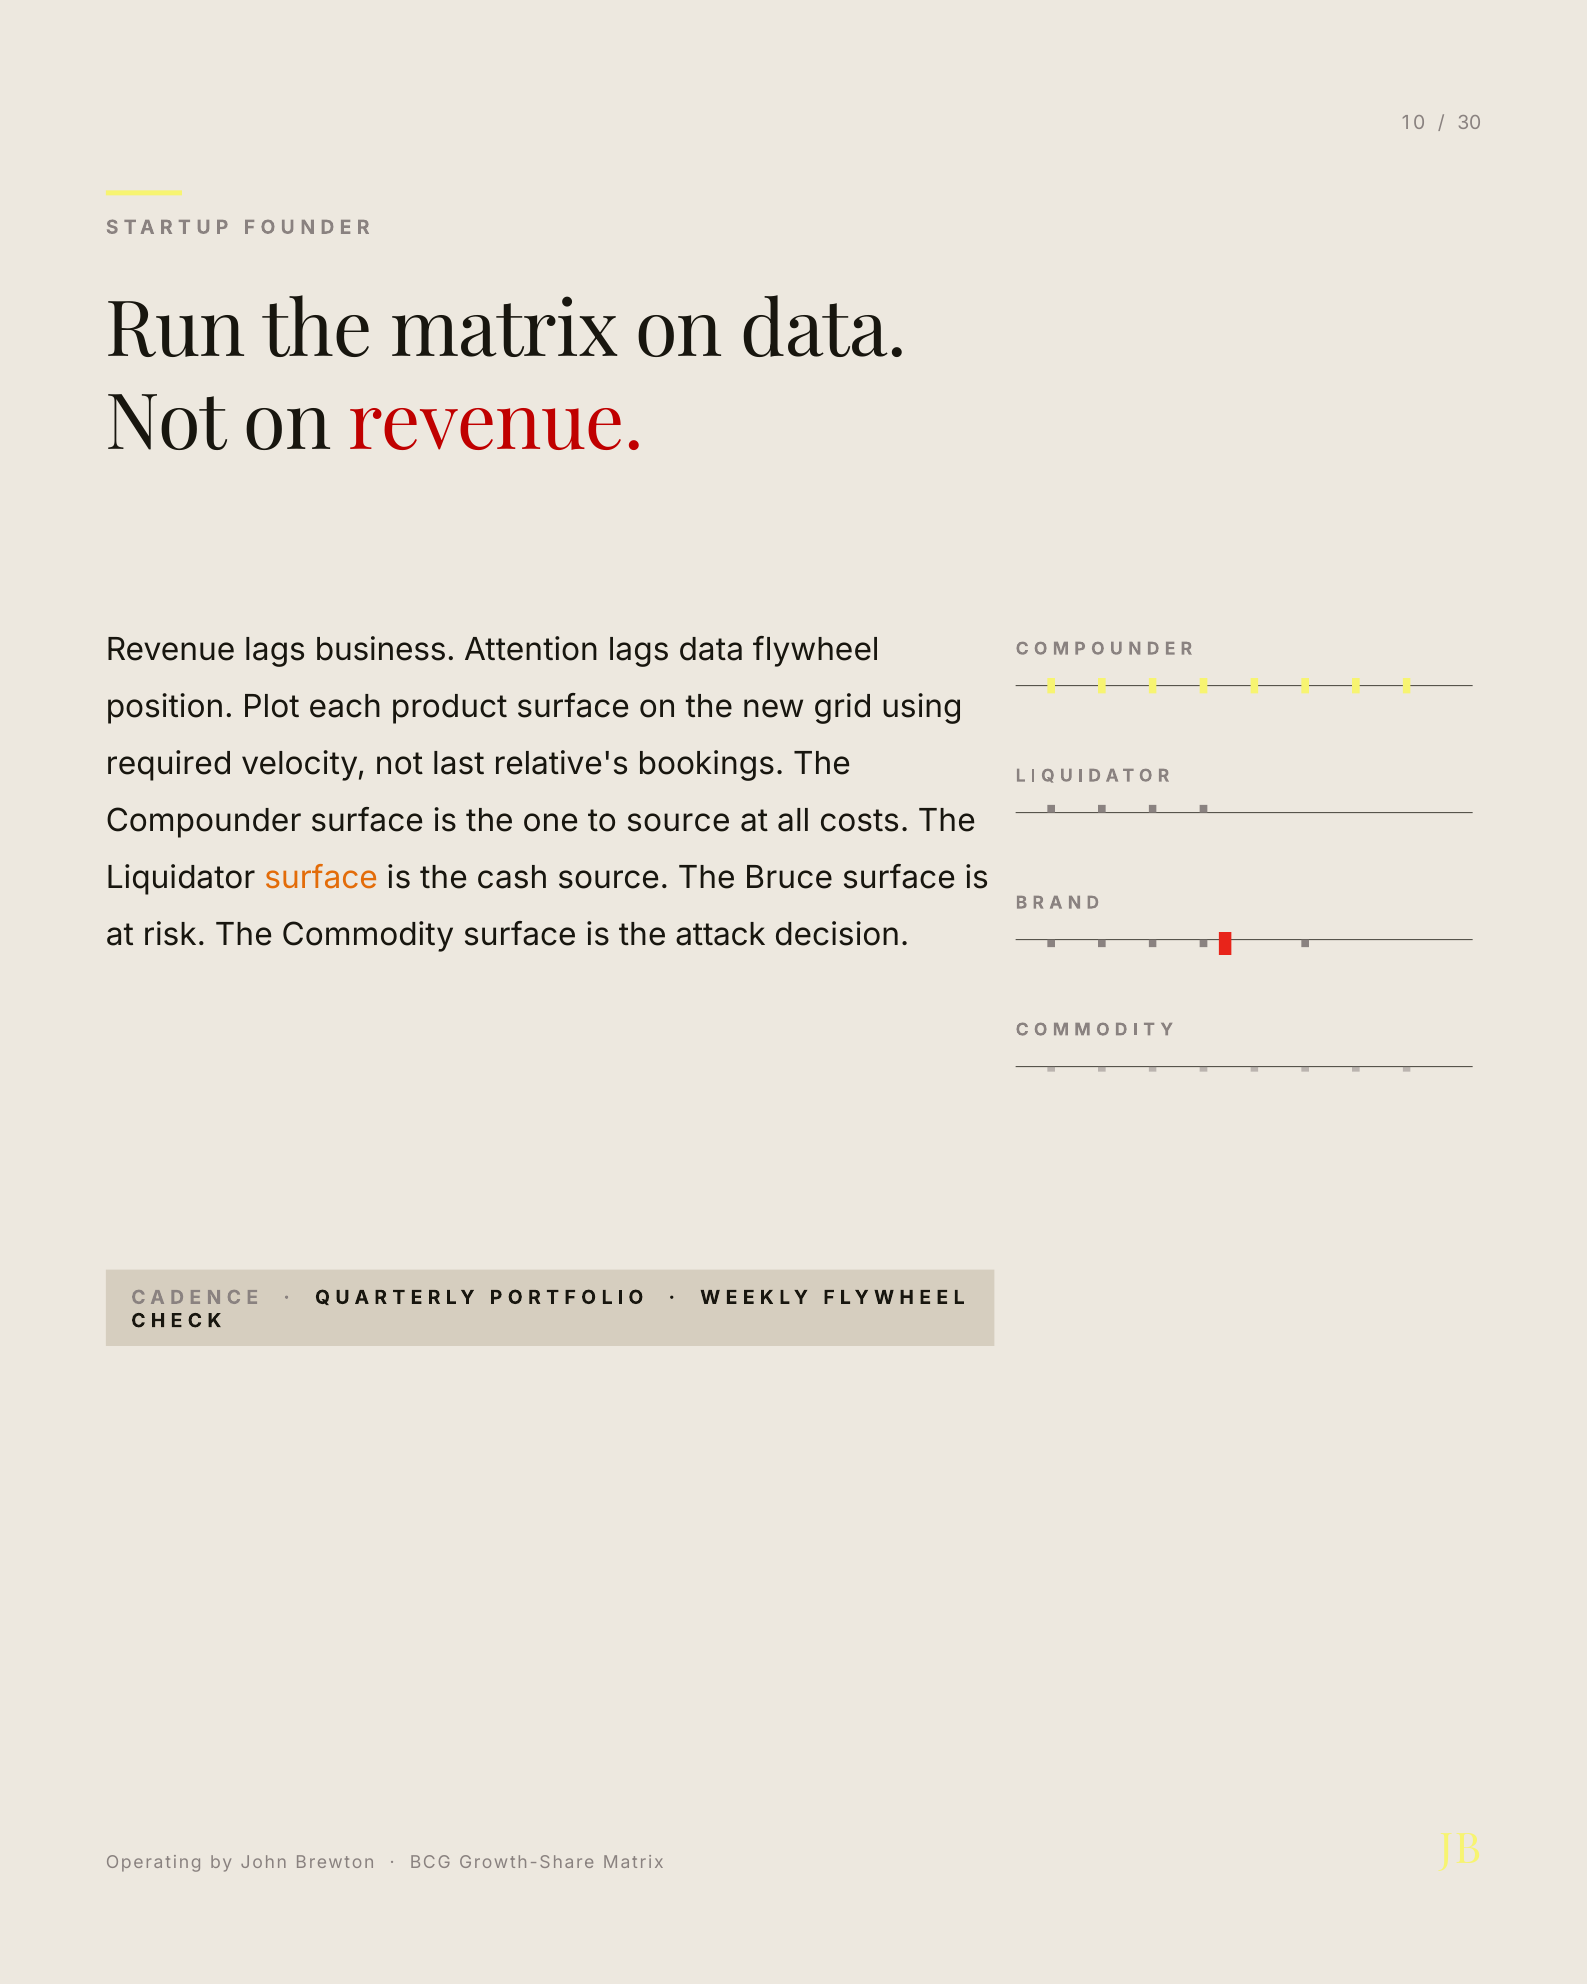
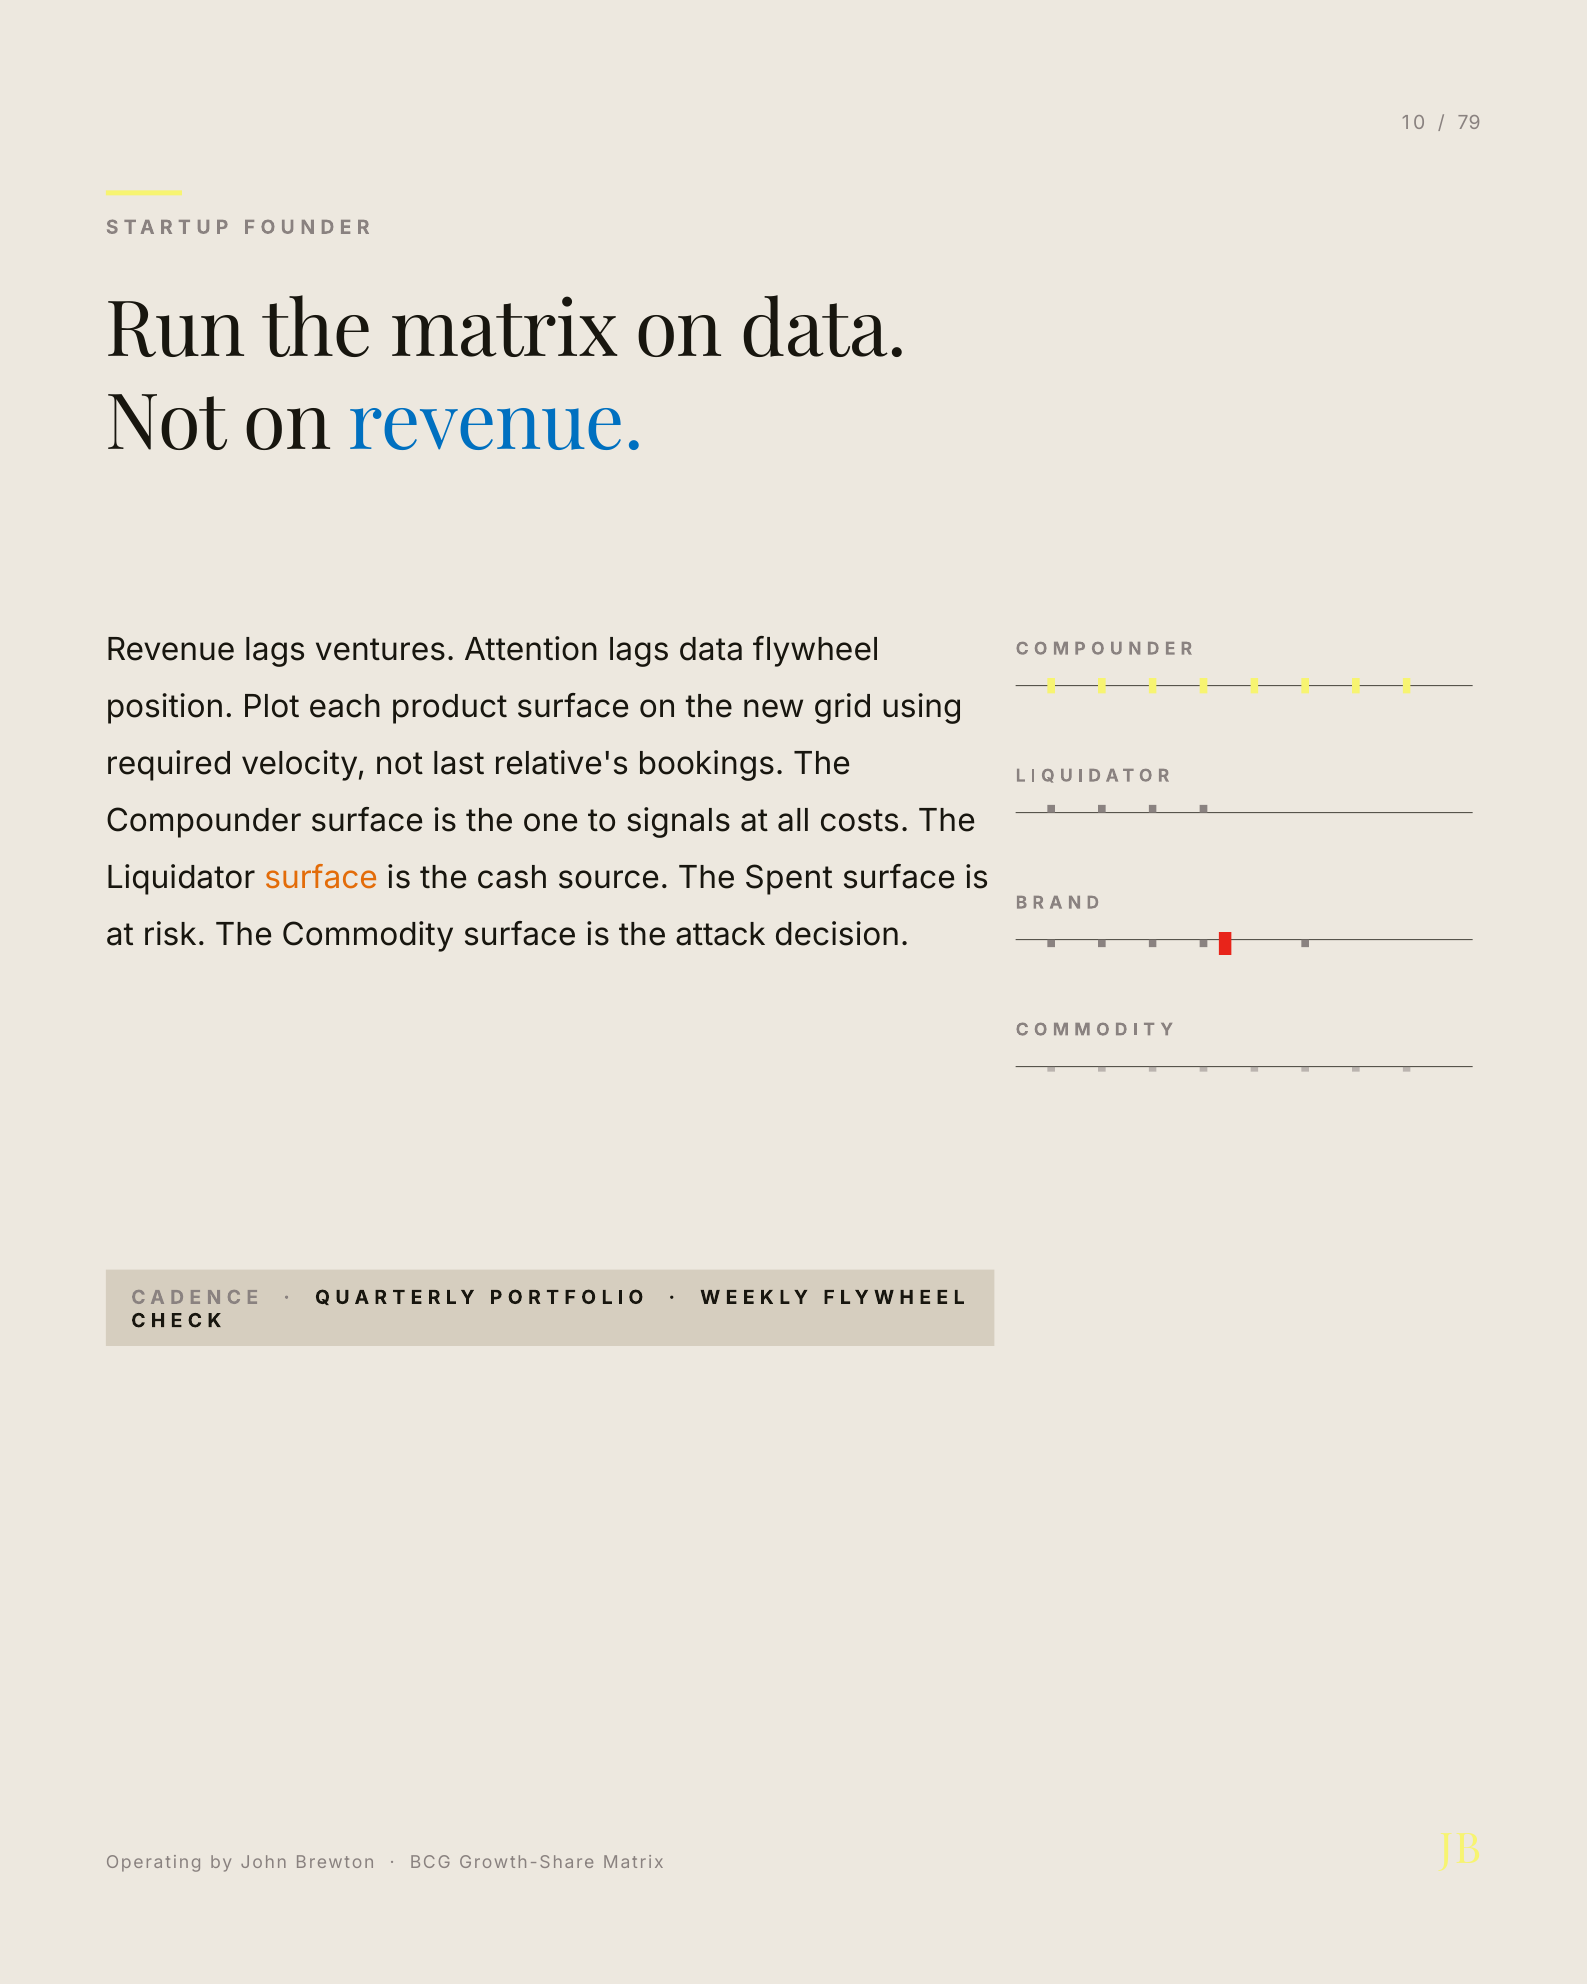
30: 30 -> 79
revenue at (496, 424) colour: red -> blue
business: business -> ventures
to source: source -> signals
Bruce: Bruce -> Spent
